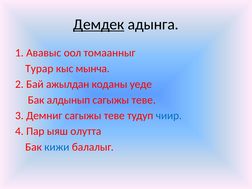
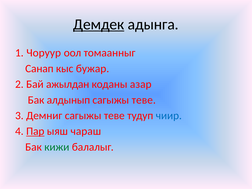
Ававыс: Ававыс -> Чоруур
Турар: Турар -> Санап
мынча: мынча -> бужар
уеде: уеде -> азар
Пар underline: none -> present
олутта: олутта -> чараш
кижи colour: blue -> green
